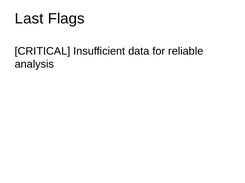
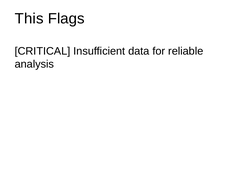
Last: Last -> This
